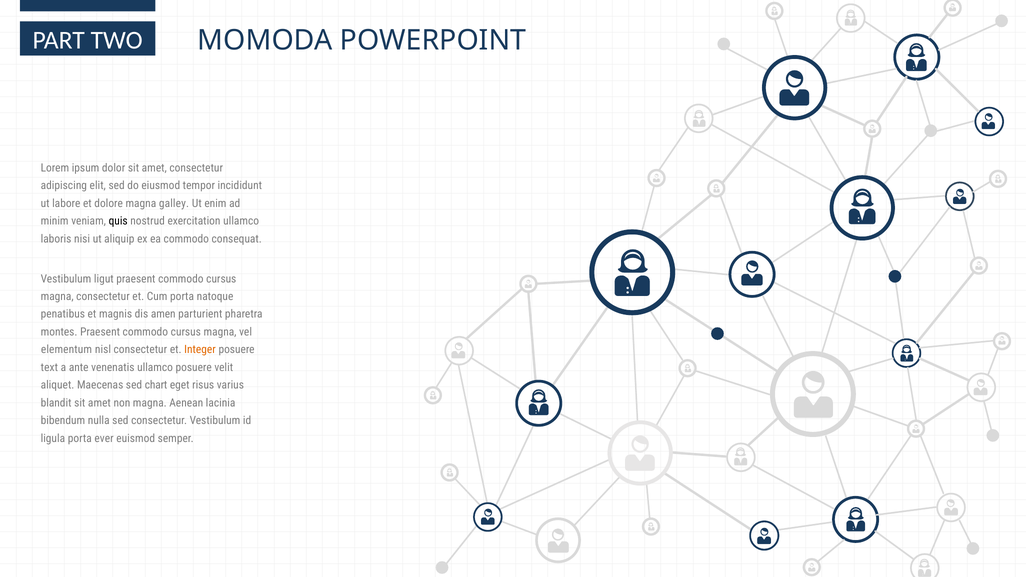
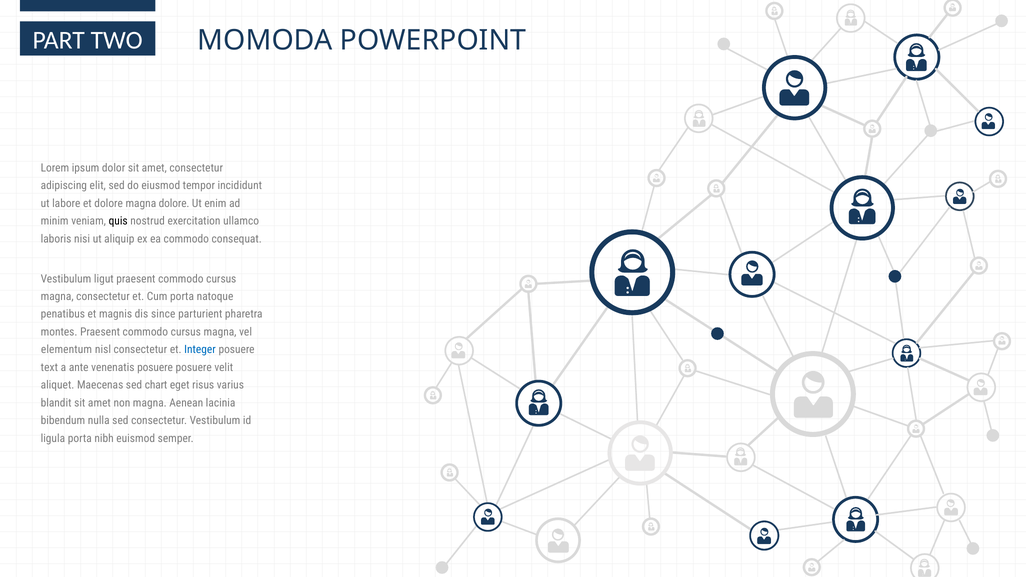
magna galley: galley -> dolore
amen: amen -> since
Integer colour: orange -> blue
venenatis ullamco: ullamco -> posuere
ever: ever -> nibh
